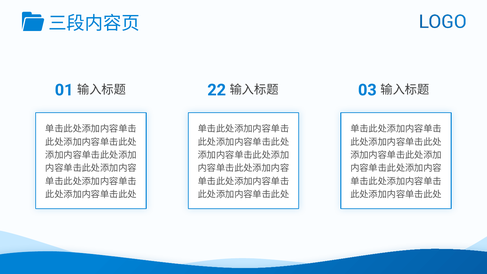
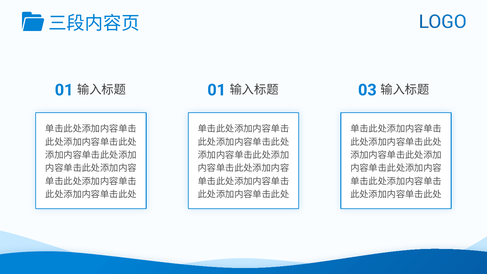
22 at (217, 90): 22 -> 01
